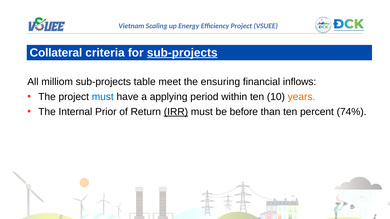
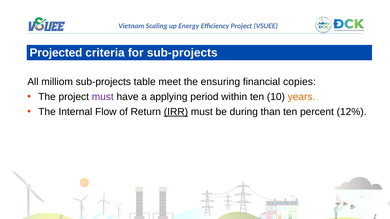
Collateral: Collateral -> Projected
sub-projects at (182, 53) underline: present -> none
inflows: inflows -> copies
must at (103, 97) colour: blue -> purple
Prior: Prior -> Flow
before: before -> during
74%: 74% -> 12%
